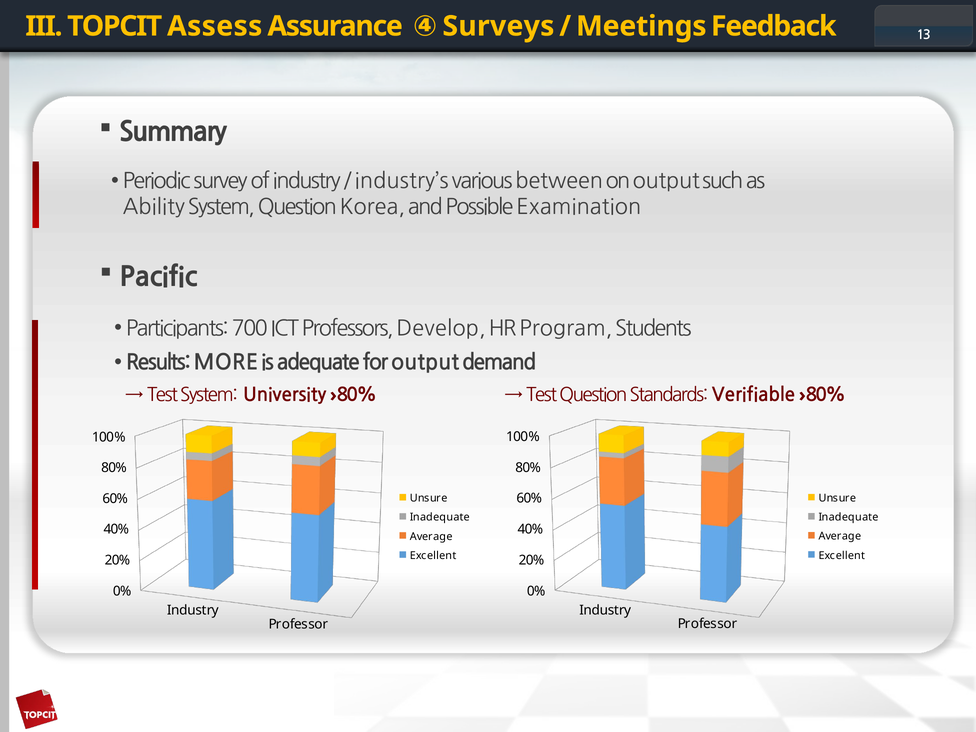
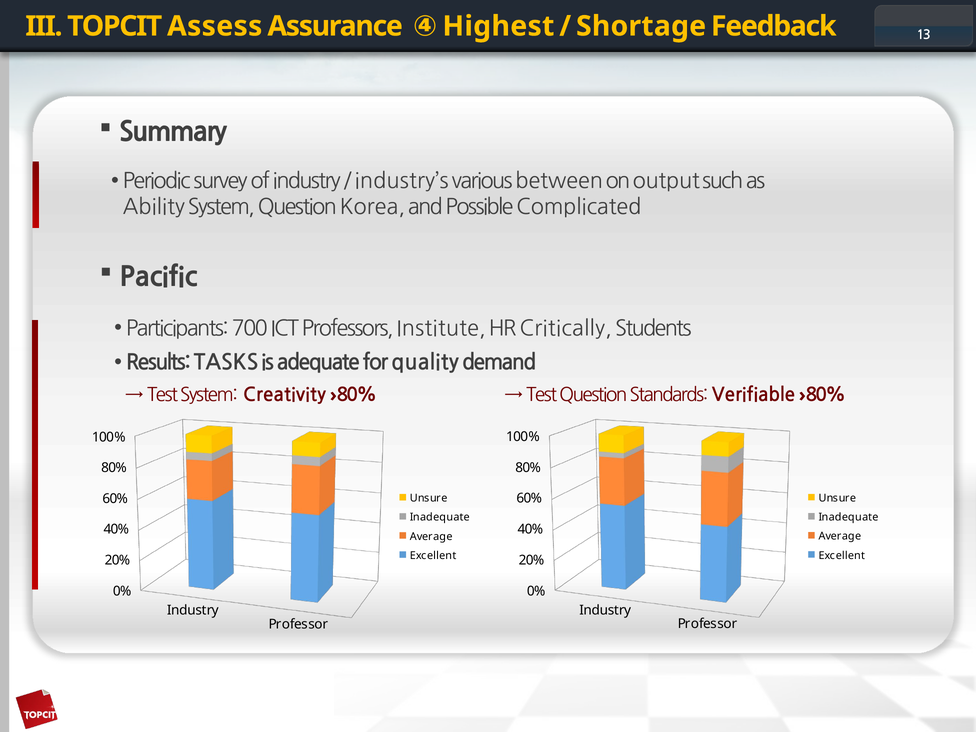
Surveys: Surveys -> Highest
Meetings: Meetings -> Shortage
Examination: Examination -> Complicated
Develop: Develop -> Institute
Program: Program -> Critically
MORE: MORE -> TASKS
for output: output -> quality
University: University -> Creativity
